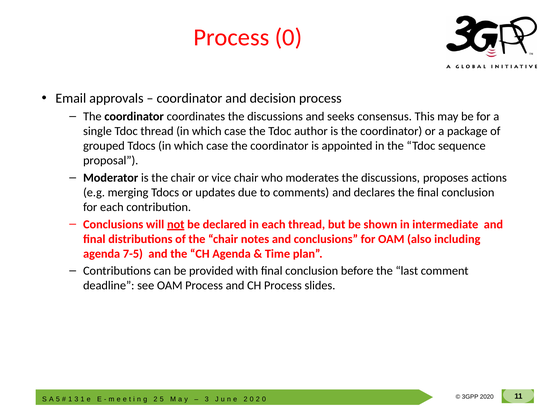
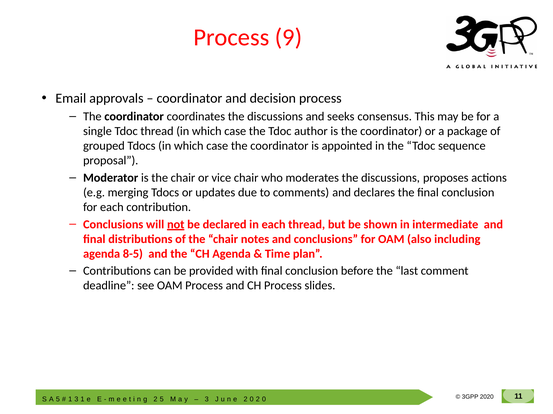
Process 0: 0 -> 9
7-5: 7-5 -> 8-5
